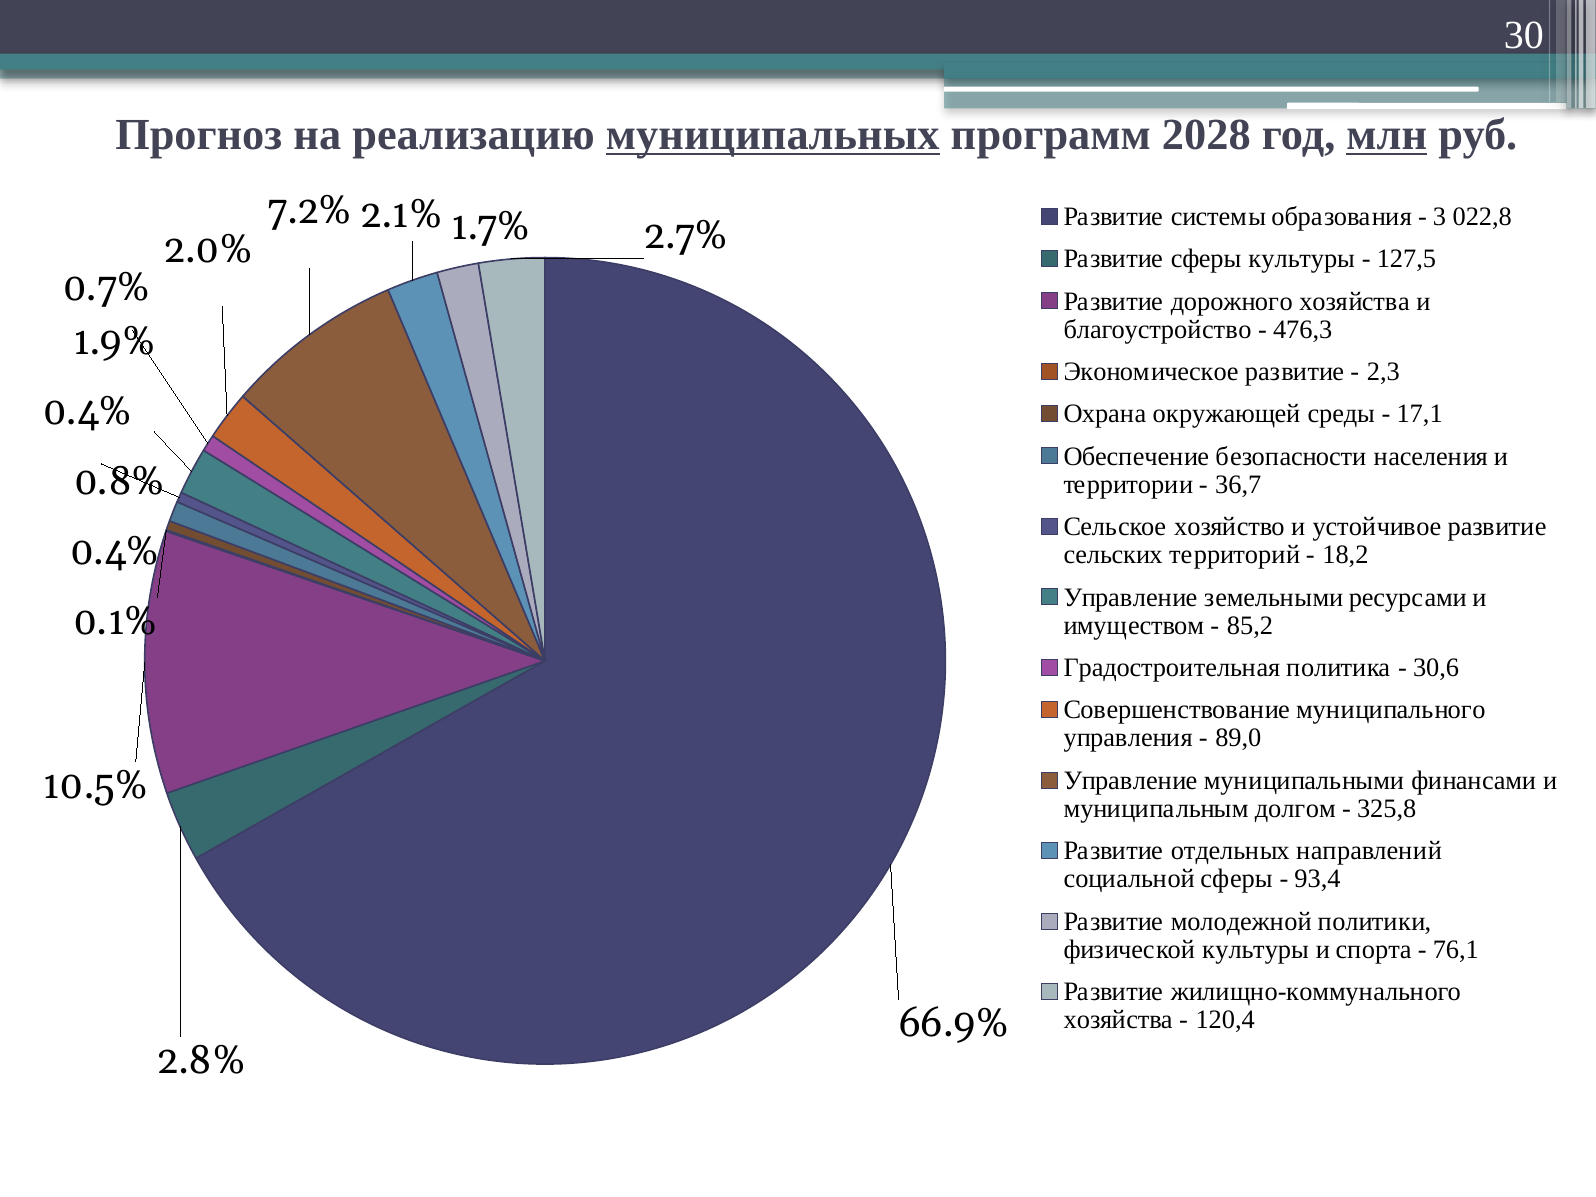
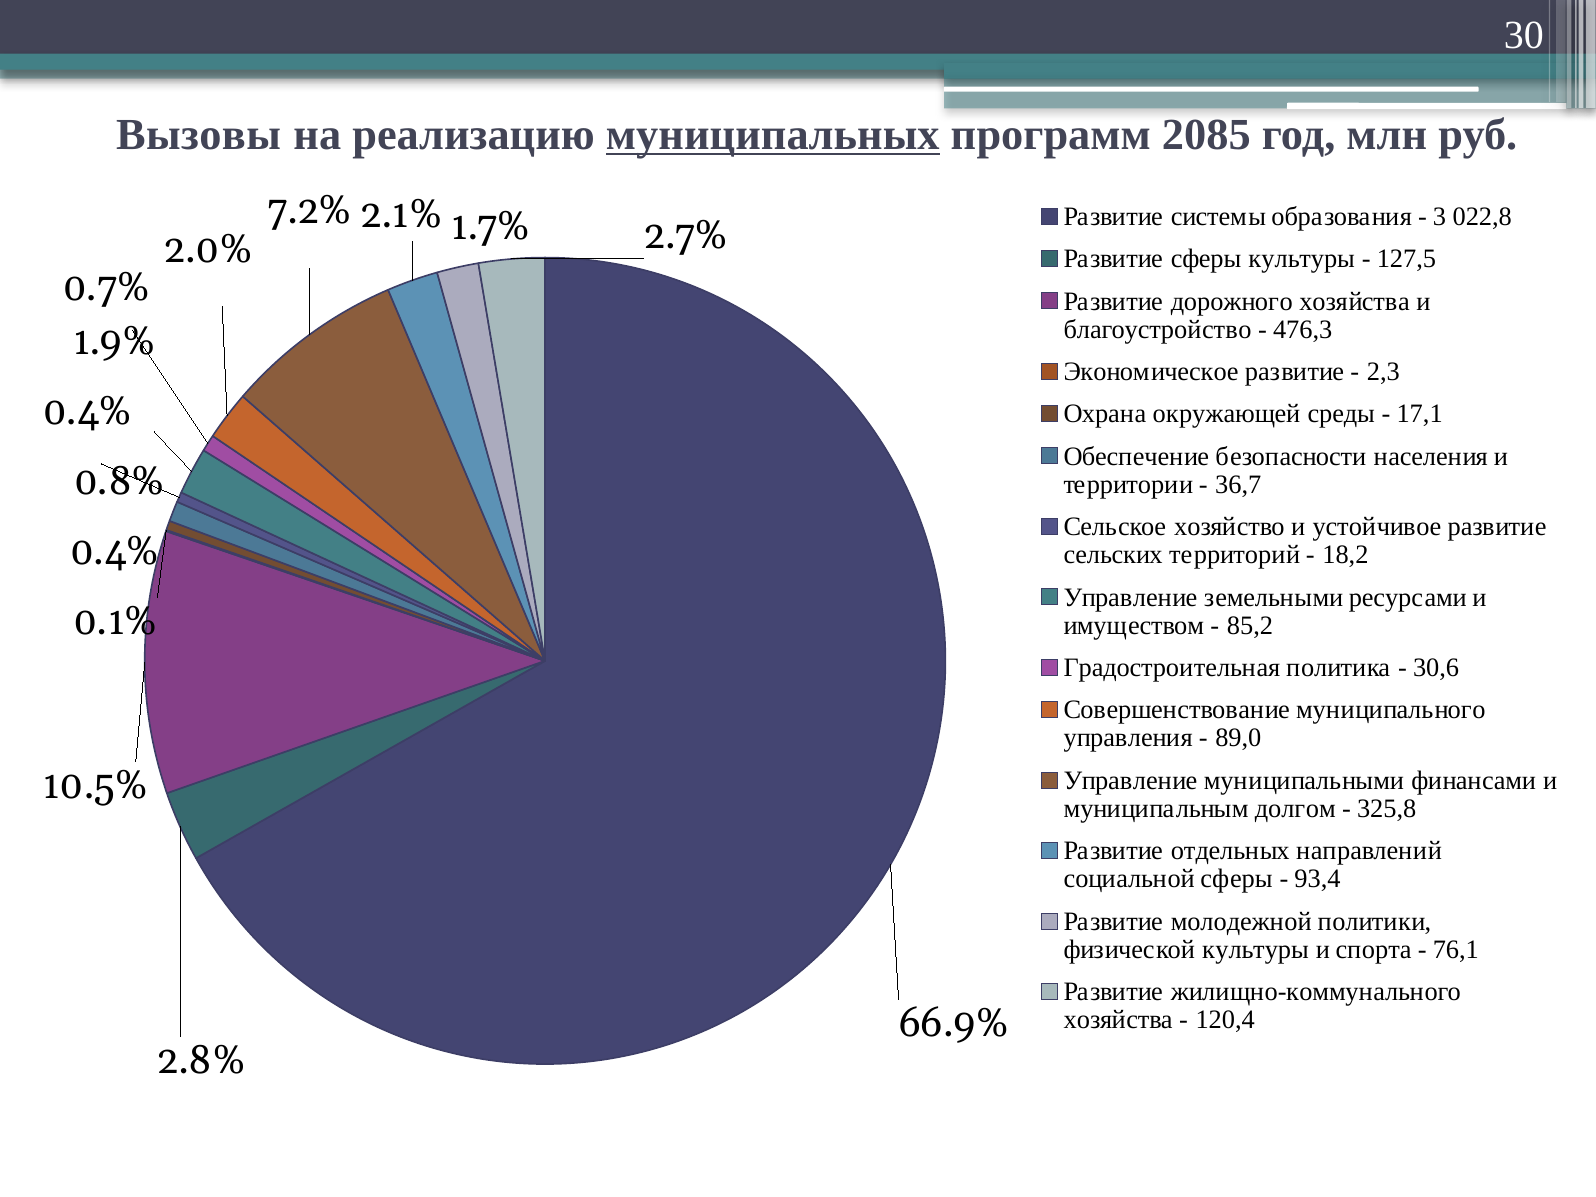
Прогноз: Прогноз -> Вызовы
2028: 2028 -> 2085
млн underline: present -> none
